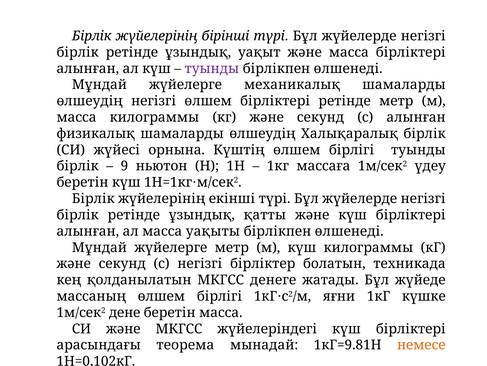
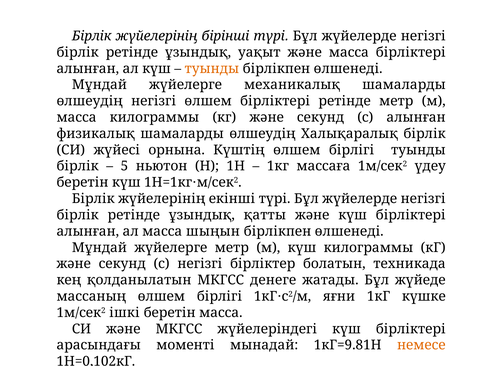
туынды at (212, 68) colour: purple -> orange
9: 9 -> 5
уақыты: уақыты -> шыңын
дене: дене -> ішкі
теорема: теорема -> моменті
